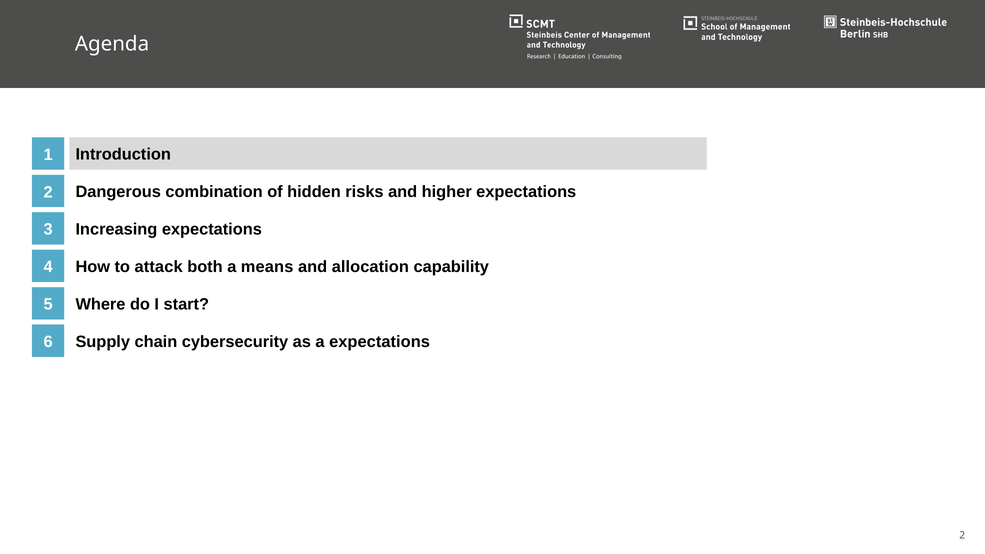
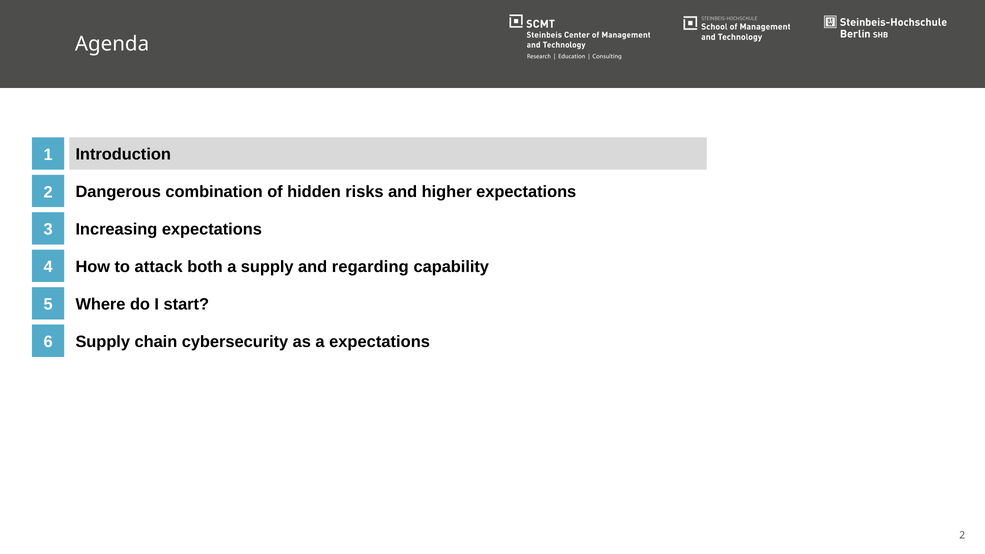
a means: means -> supply
allocation: allocation -> regarding
